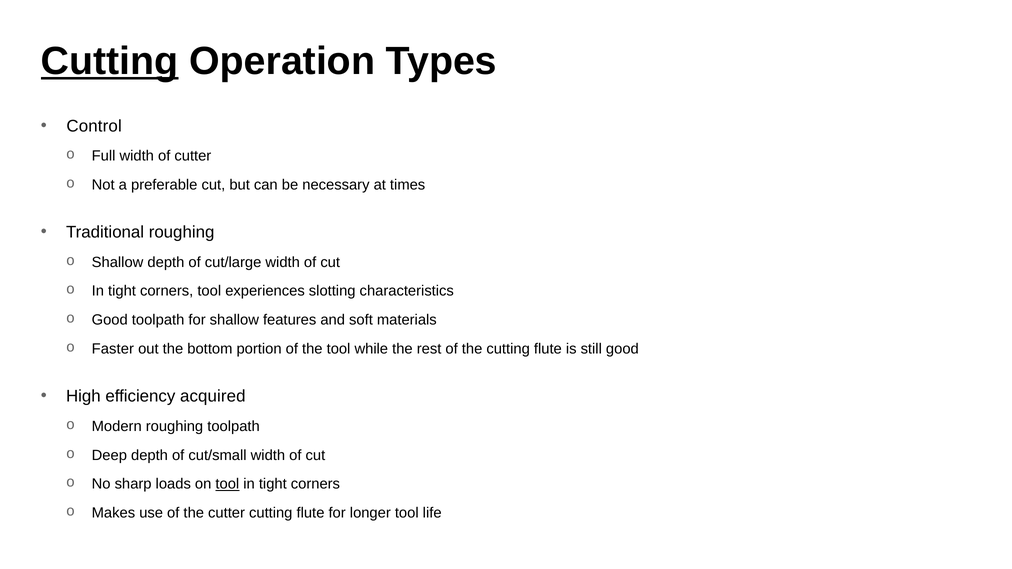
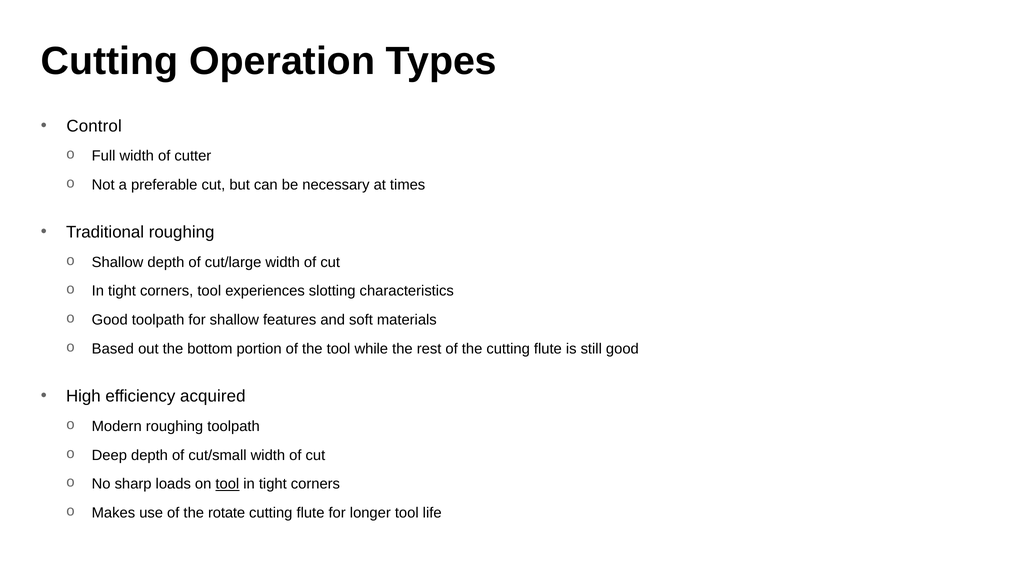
Cutting at (110, 61) underline: present -> none
Faster: Faster -> Based
the cutter: cutter -> rotate
